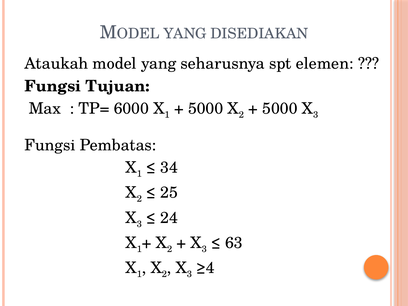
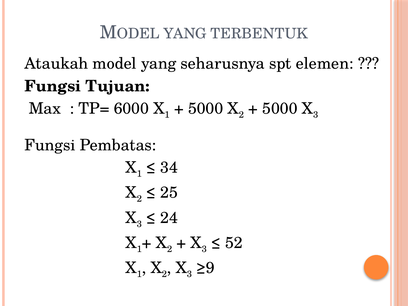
DISEDIAKAN: DISEDIAKAN -> TERBENTUK
63: 63 -> 52
≥4: ≥4 -> ≥9
